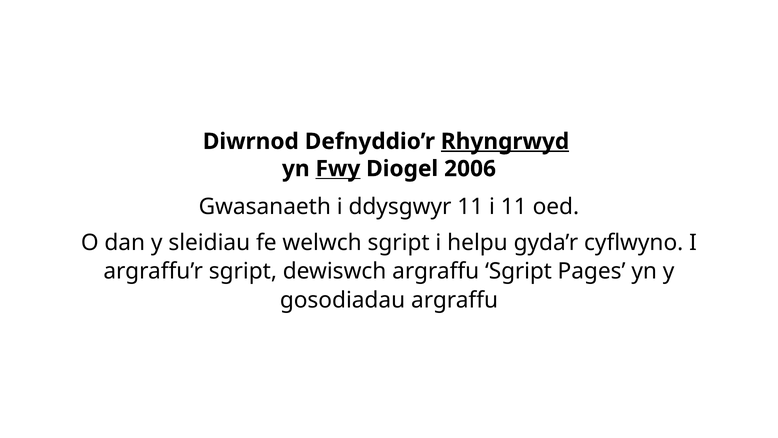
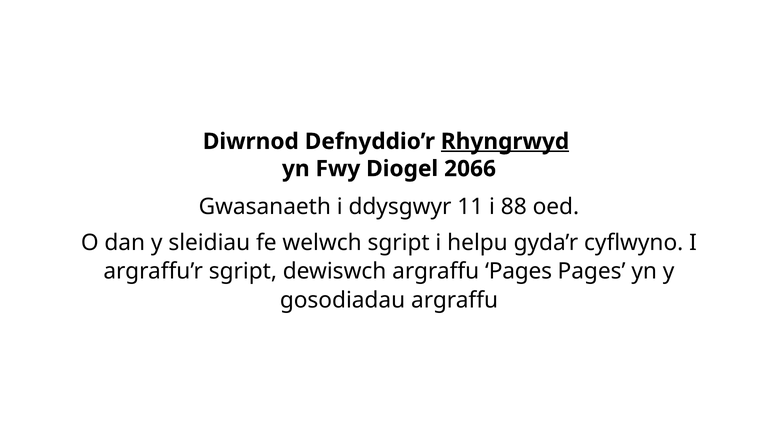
Fwy underline: present -> none
2006: 2006 -> 2066
i 11: 11 -> 88
argraffu Sgript: Sgript -> Pages
